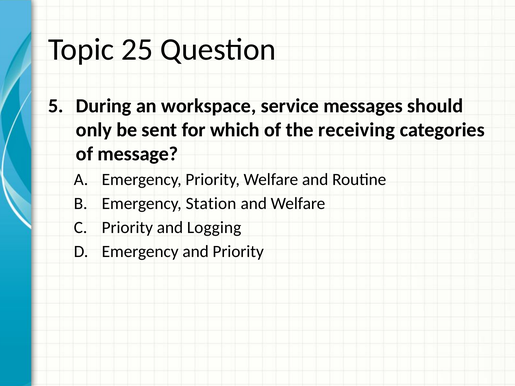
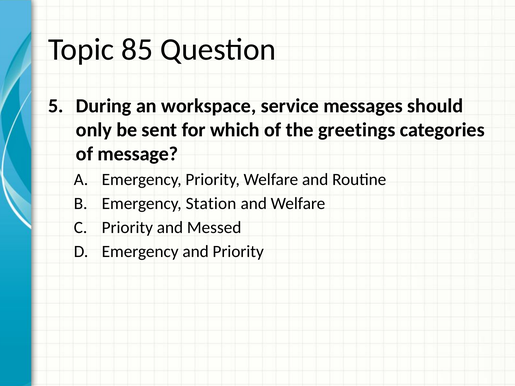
25: 25 -> 85
receiving: receiving -> greetings
Logging: Logging -> Messed
